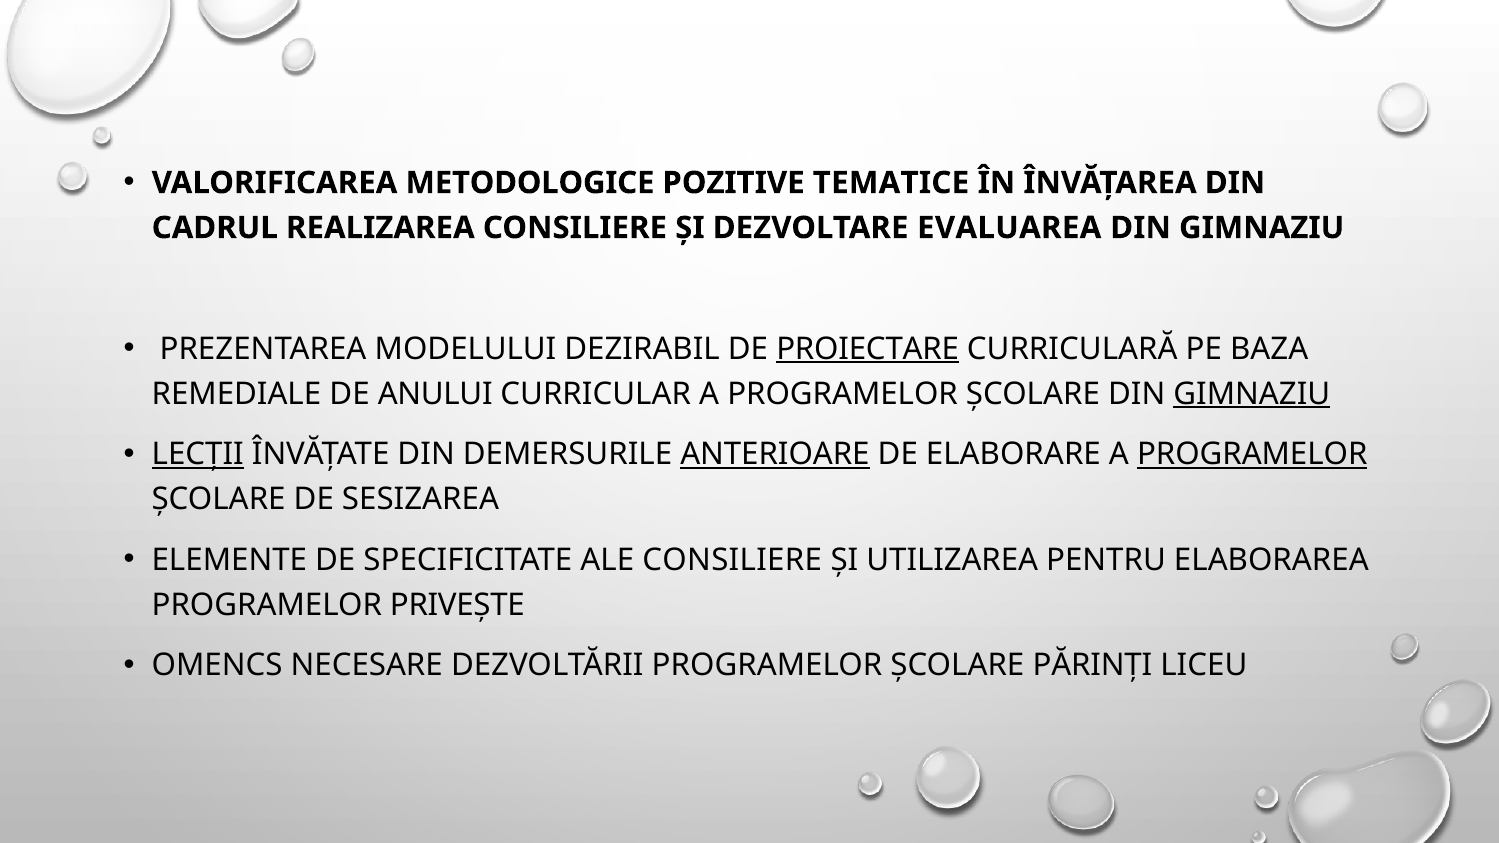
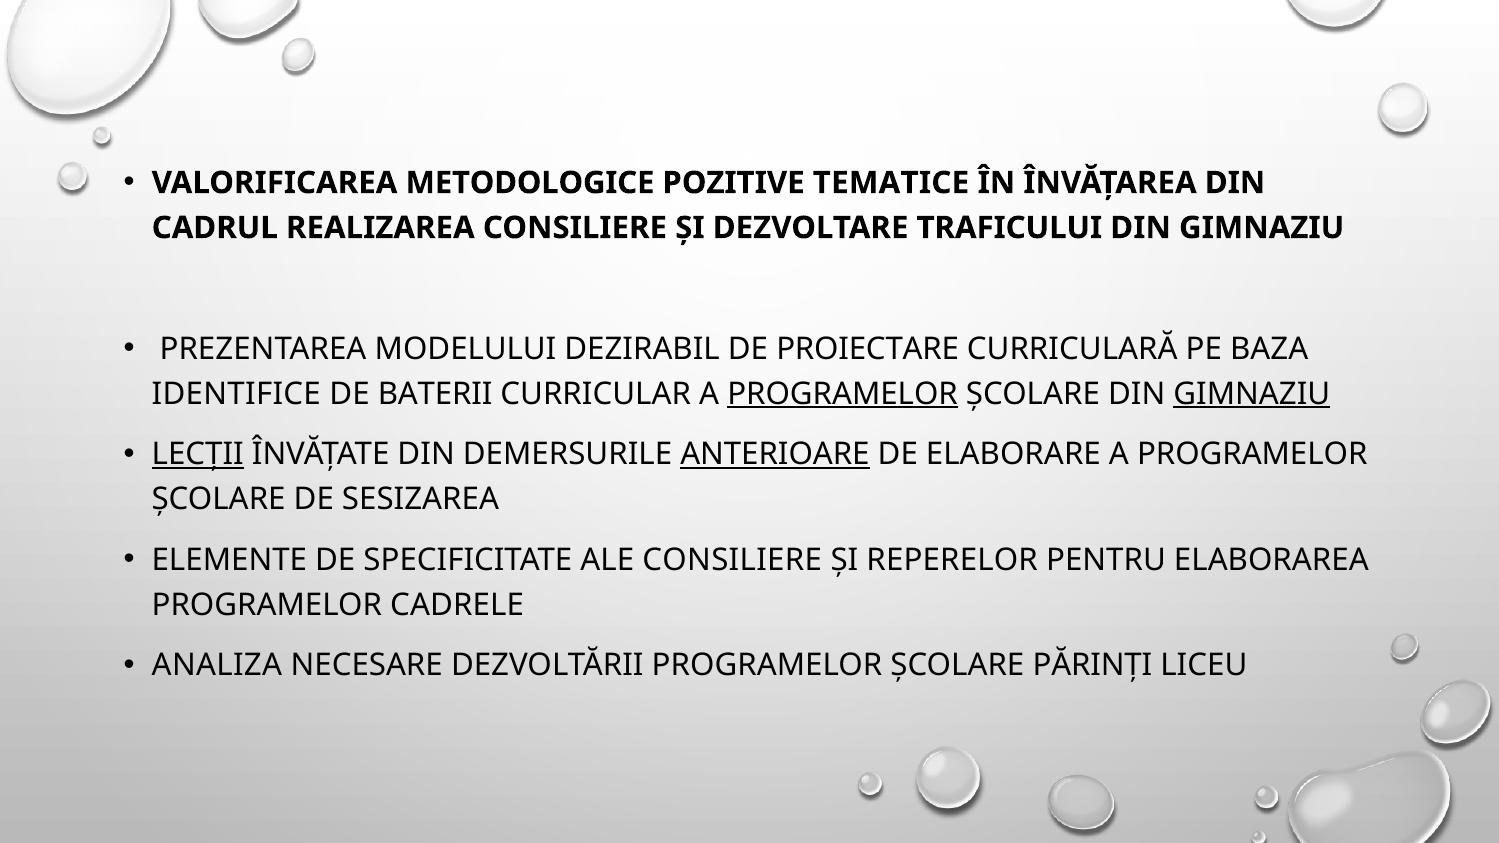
EVALUAREA: EVALUAREA -> TRAFICULUI
PROIECTARE underline: present -> none
REMEDIALE: REMEDIALE -> IDENTIFICE
ANULUI: ANULUI -> BATERII
PROGRAMELOR at (843, 394) underline: none -> present
PROGRAMELOR at (1252, 455) underline: present -> none
UTILIZAREA: UTILIZAREA -> REPERELOR
PRIVEȘTE: PRIVEȘTE -> CADRELE
OMENCS: OMENCS -> ANALIZA
